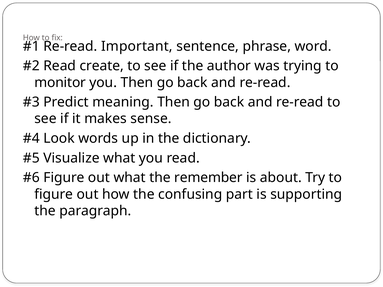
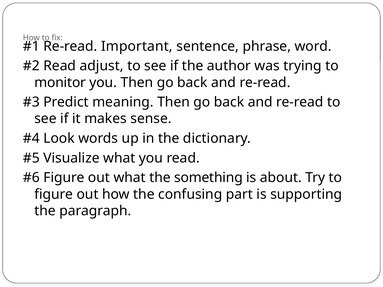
create: create -> adjust
remember: remember -> something
